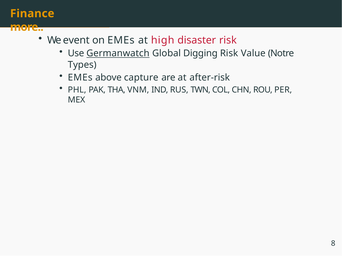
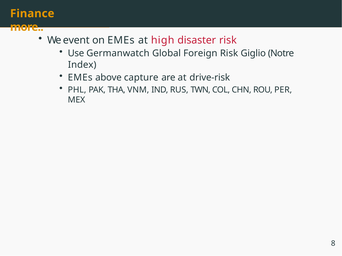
Germanwatch underline: present -> none
Digging: Digging -> Foreign
Value: Value -> Giglio
Types: Types -> Index
after-risk: after-risk -> drive-risk
